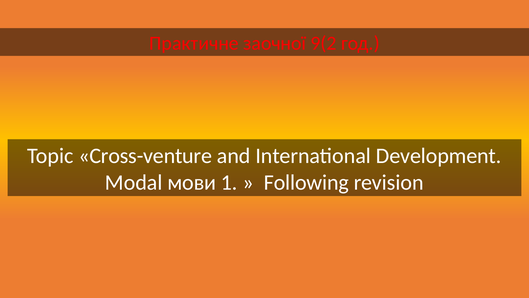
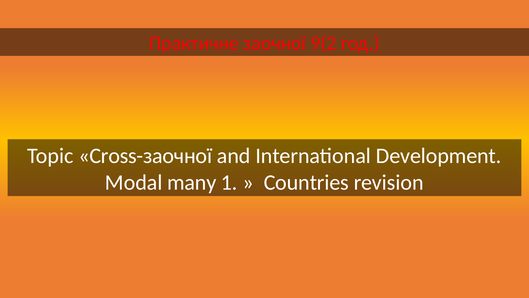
Cross-venture: Cross-venture -> Cross-заочної
мови: мови -> many
Following: Following -> Countries
